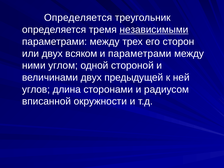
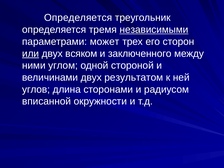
между at (105, 42): между -> может
или underline: none -> present
и параметрами: параметрами -> заключенного
предыдущей: предыдущей -> результатом
